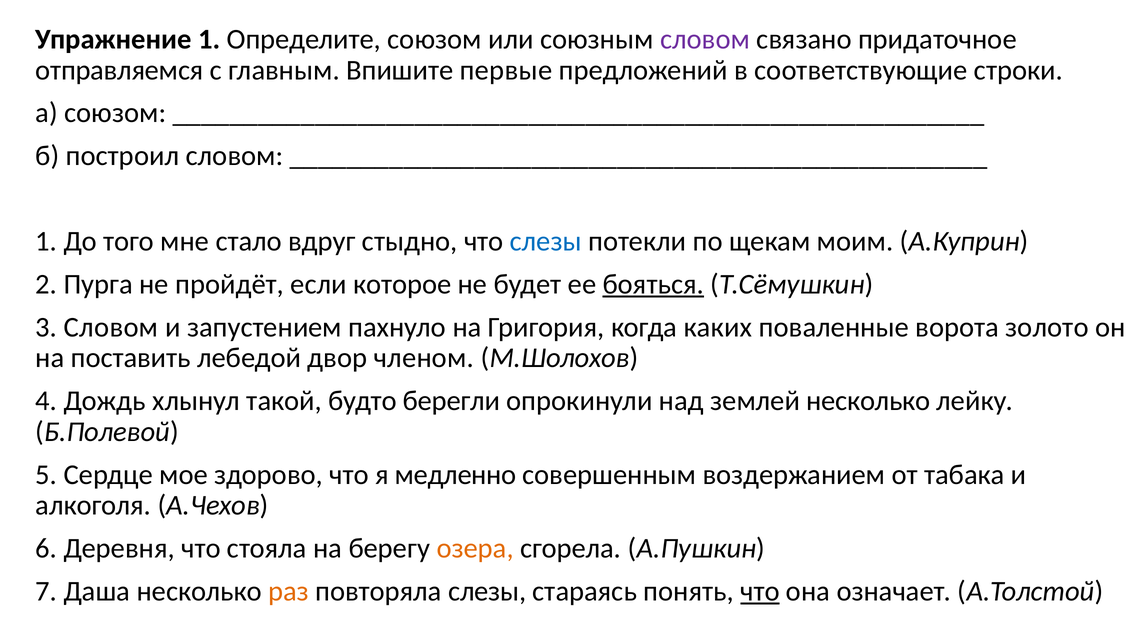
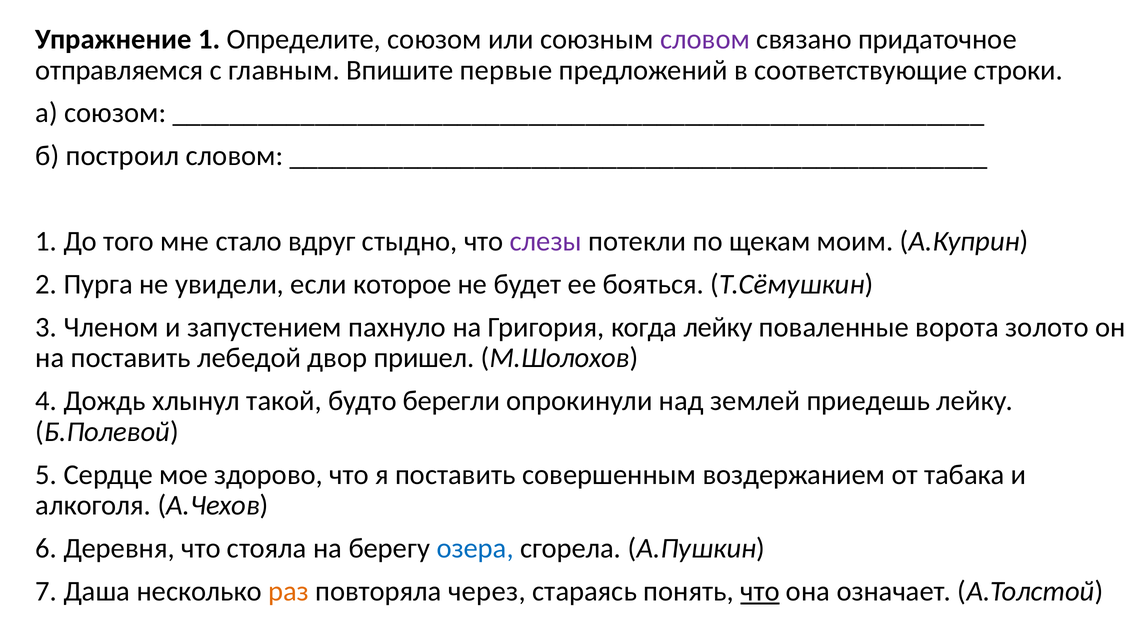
слезы at (546, 241) colour: blue -> purple
пройдёт: пройдёт -> увидели
бояться underline: present -> none
3 Словом: Словом -> Членом
когда каких: каких -> лейку
членом: членом -> пришел
землей несколько: несколько -> приедешь
я медленно: медленно -> поставить
озера colour: orange -> blue
повторяла слезы: слезы -> через
